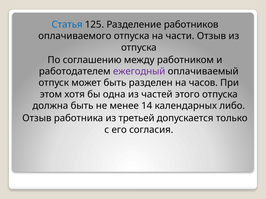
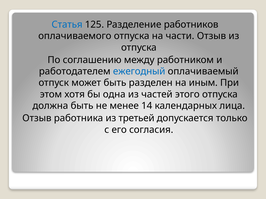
ежегодный colour: purple -> blue
часов: часов -> иным
либо: либо -> лица
